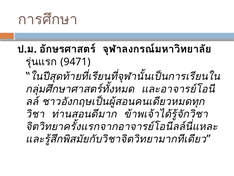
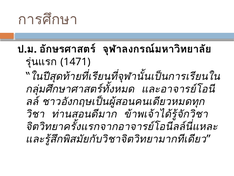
9471: 9471 -> 1471
